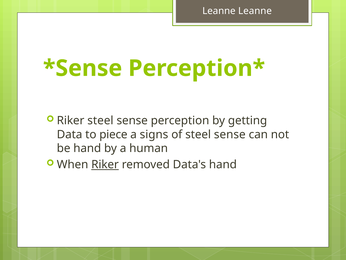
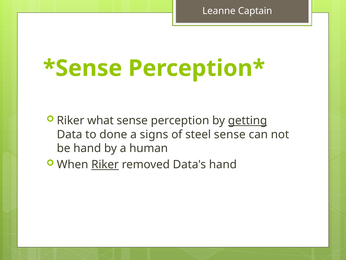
Leanne Leanne: Leanne -> Captain
Riker steel: steel -> what
getting underline: none -> present
piece: piece -> done
